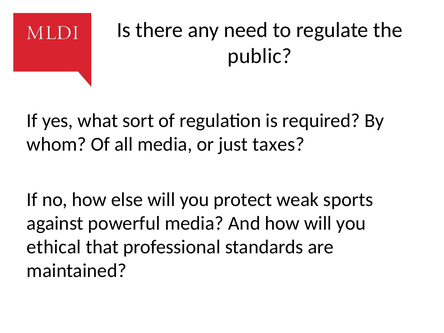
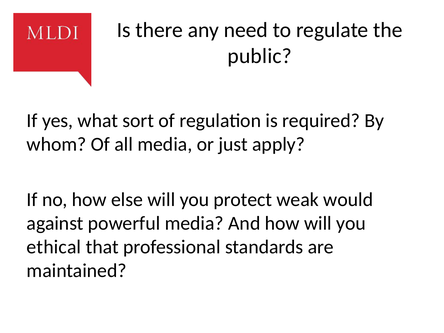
taxes: taxes -> apply
sports: sports -> would
